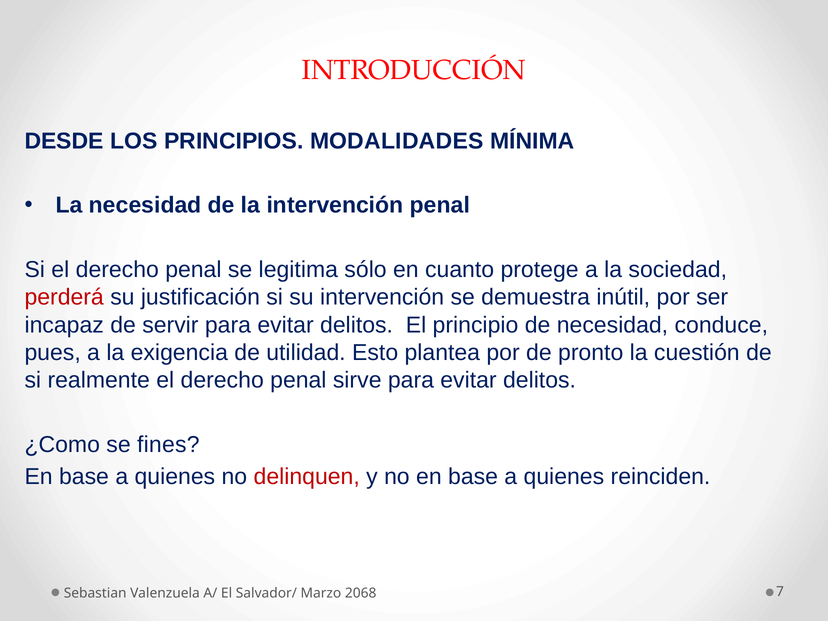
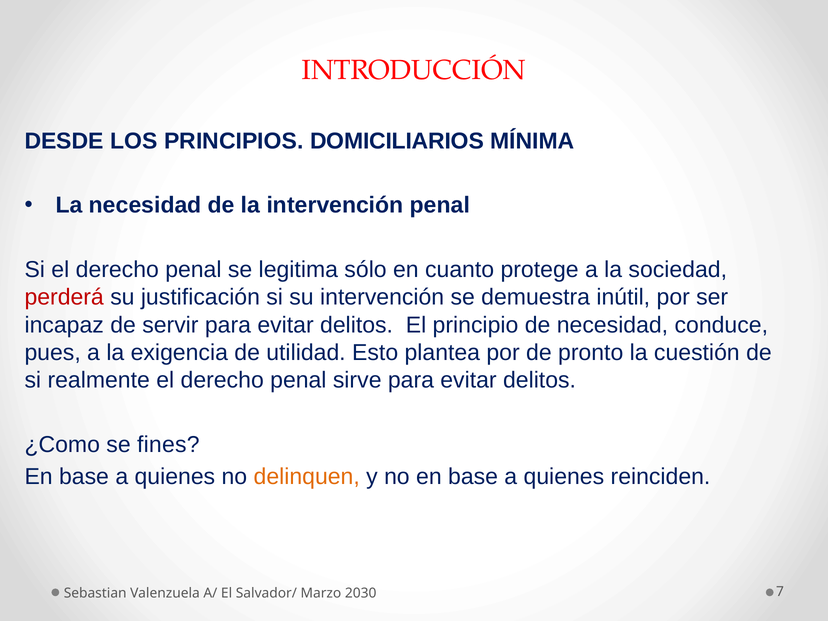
MODALIDADES: MODALIDADES -> DOMICILIARIOS
delinquen colour: red -> orange
2068: 2068 -> 2030
